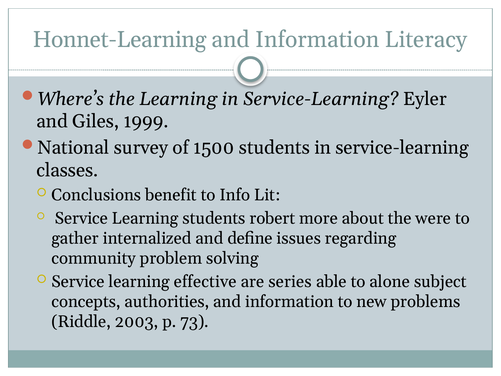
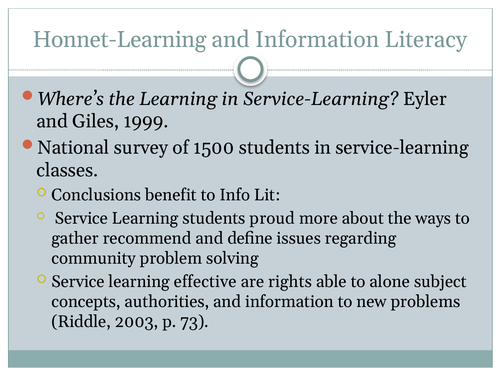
robert: robert -> proud
were: were -> ways
internalized: internalized -> recommend
series: series -> rights
